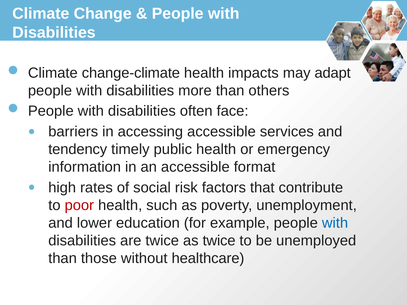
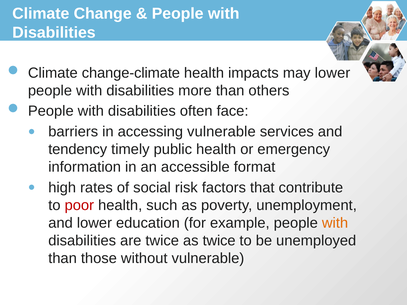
may adapt: adapt -> lower
accessing accessible: accessible -> vulnerable
with at (335, 223) colour: blue -> orange
without healthcare: healthcare -> vulnerable
